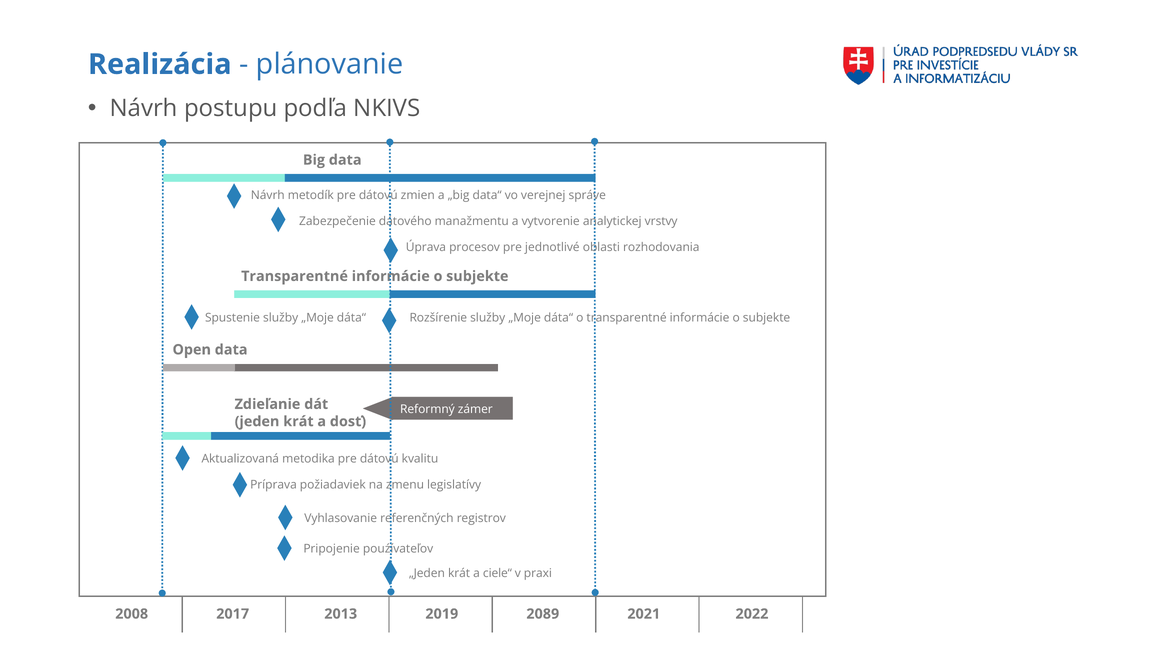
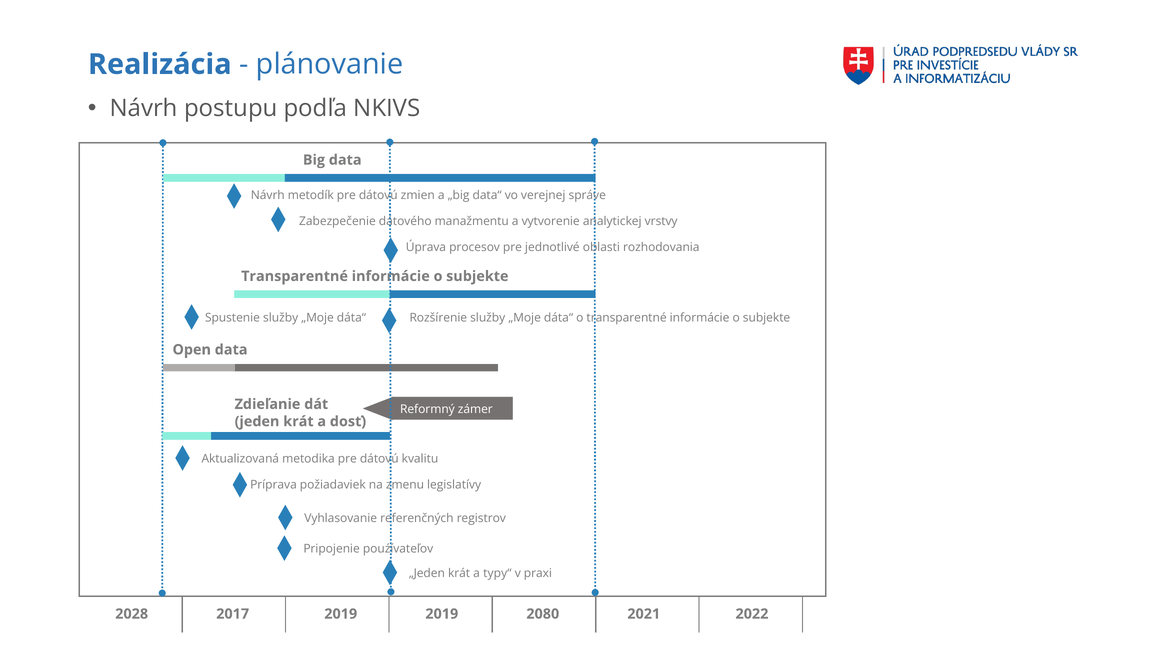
ciele“: ciele“ -> typy“
2008: 2008 -> 2028
2017 2013: 2013 -> 2019
2089: 2089 -> 2080
